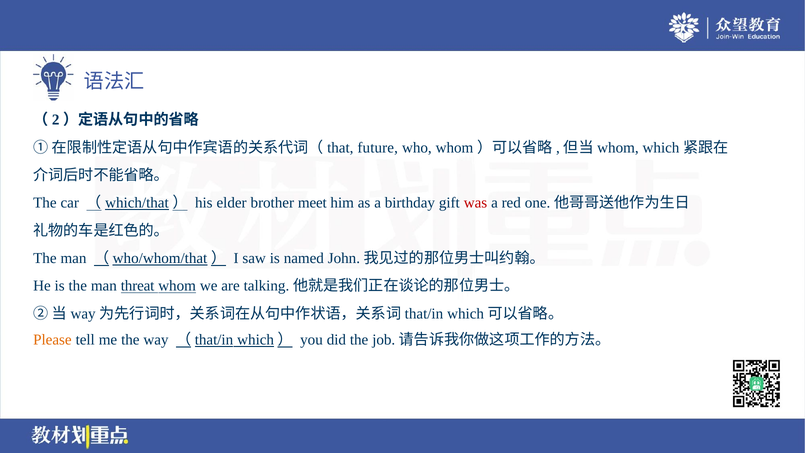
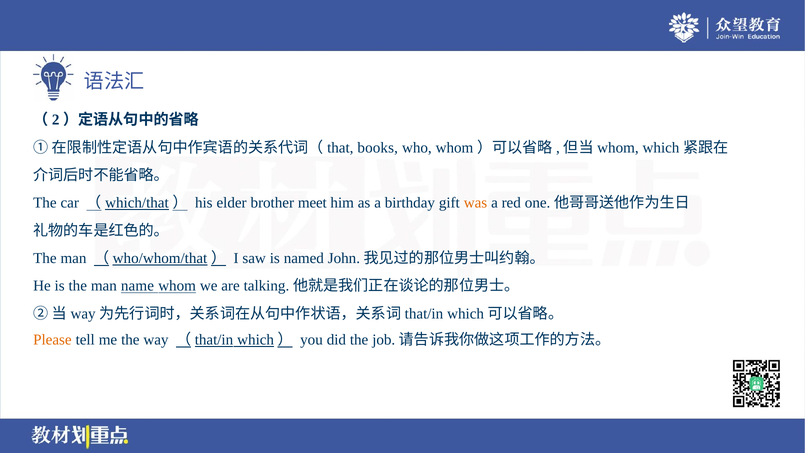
future: future -> books
was colour: red -> orange
threat: threat -> name
